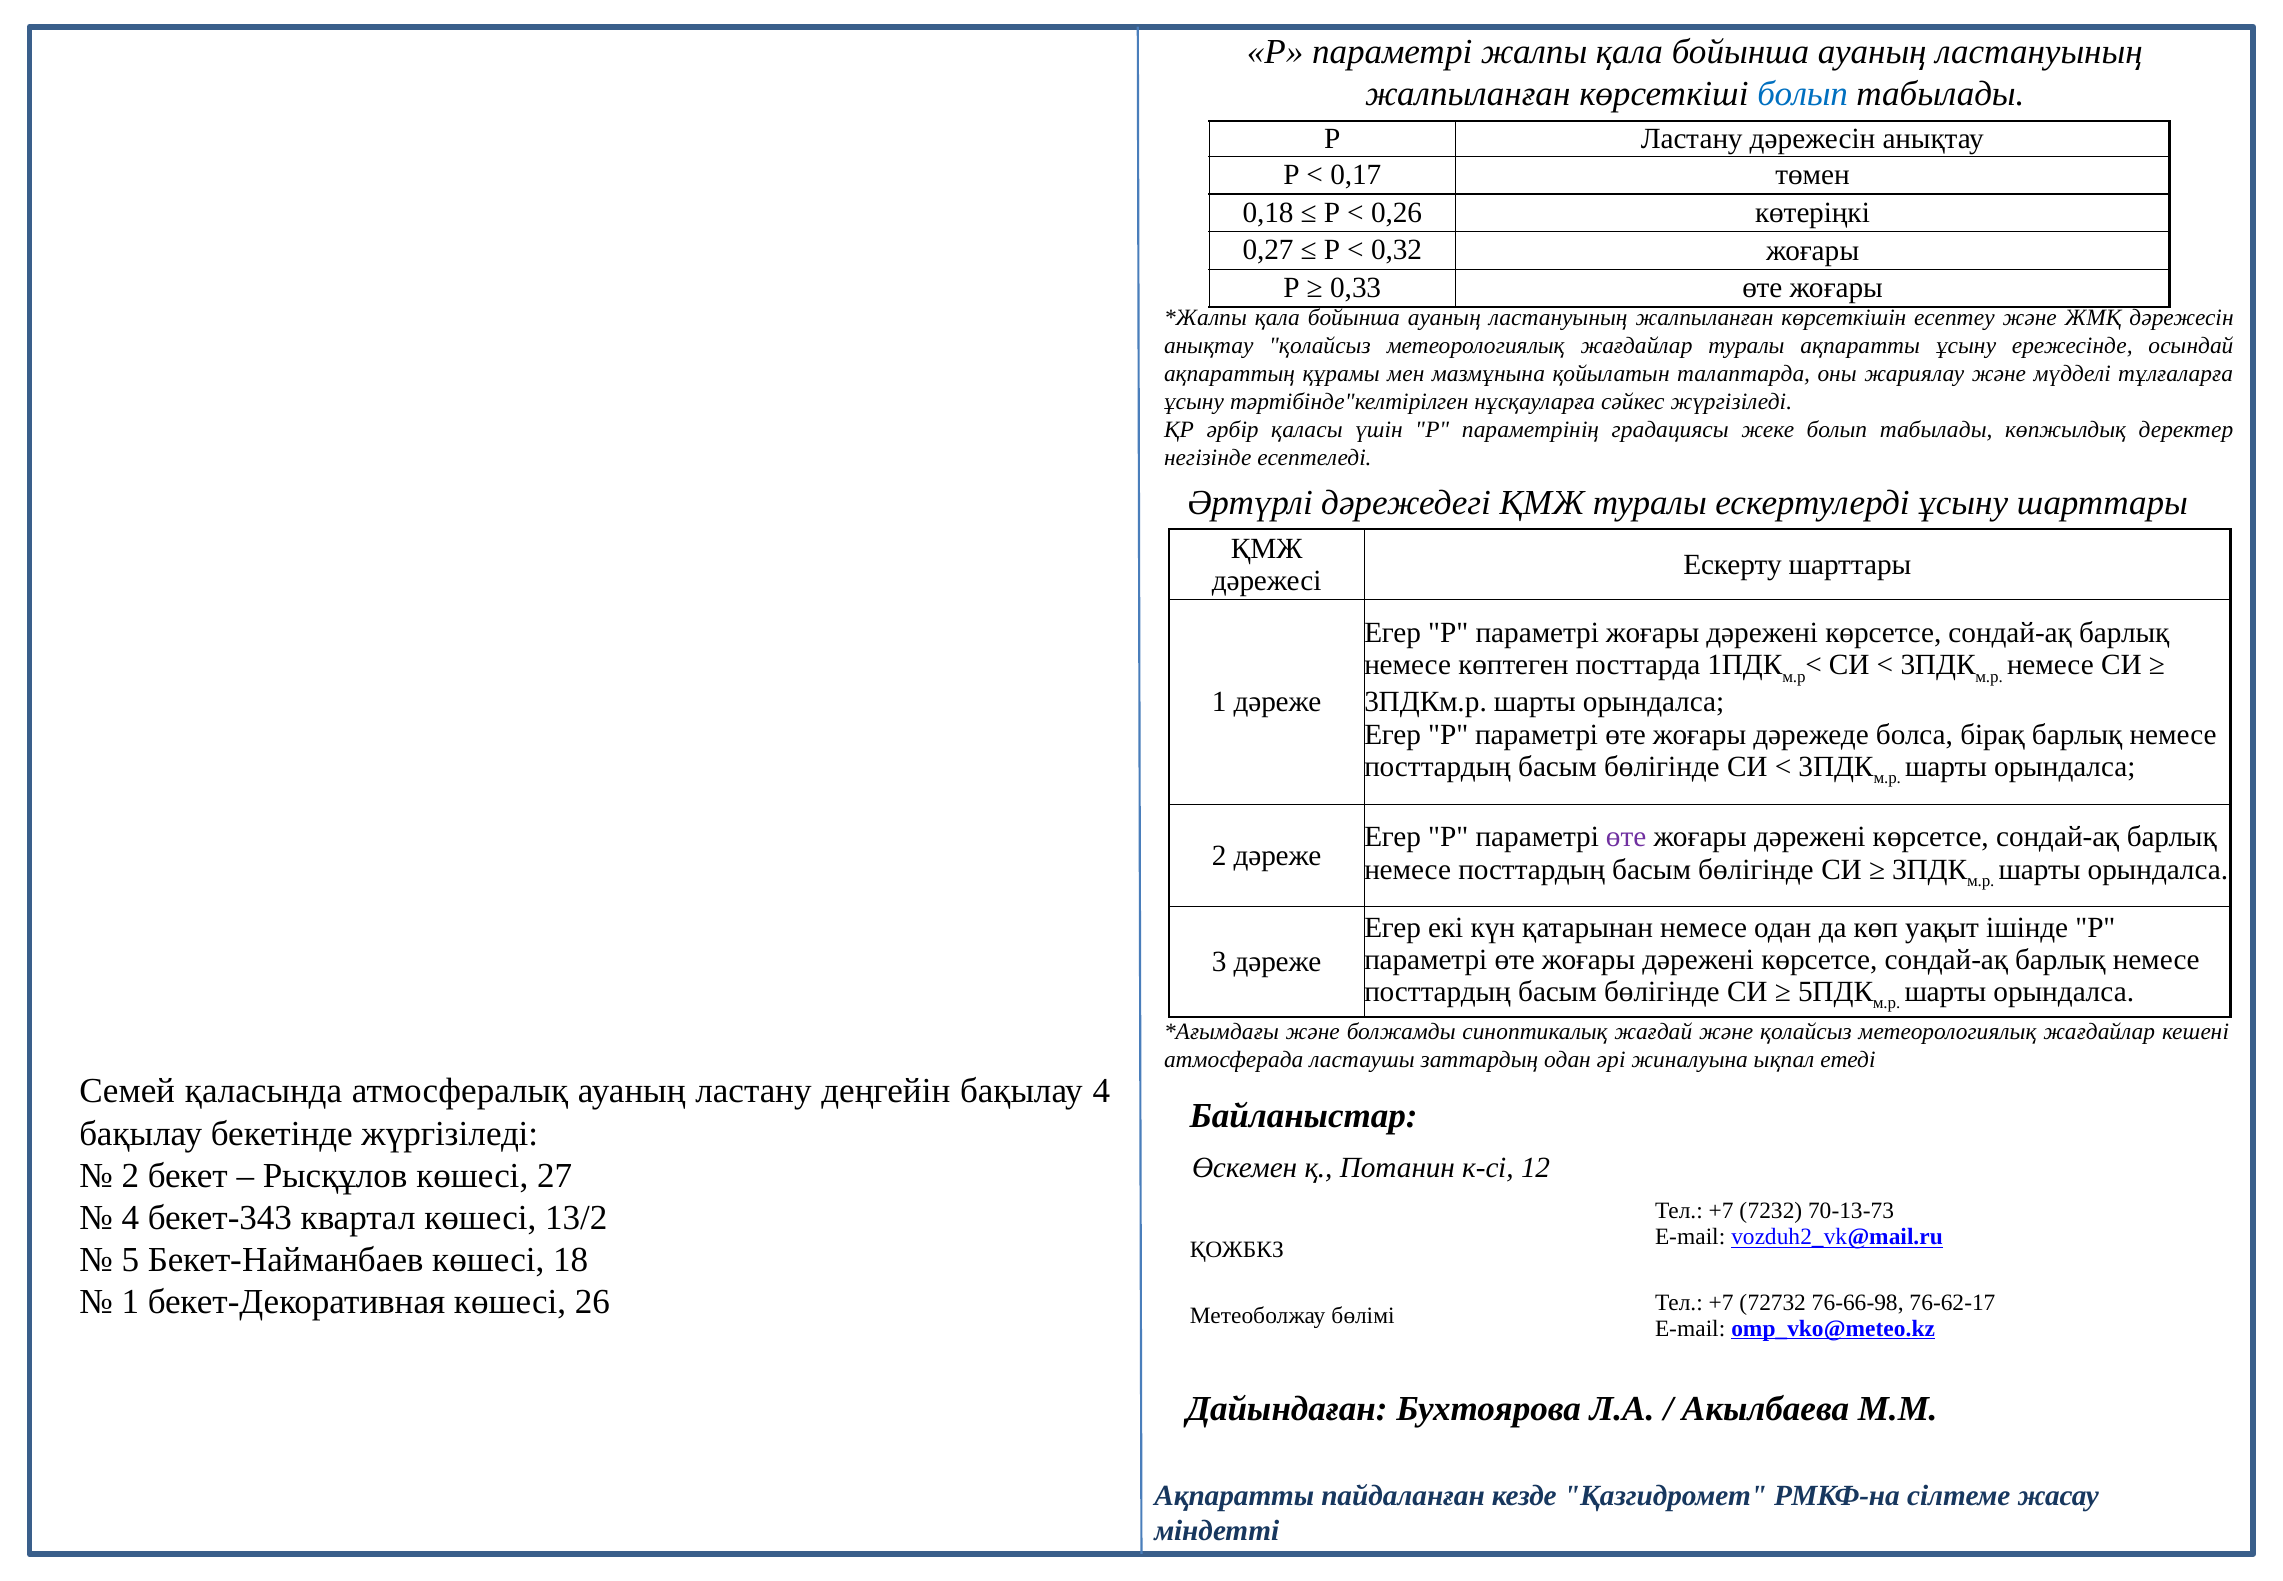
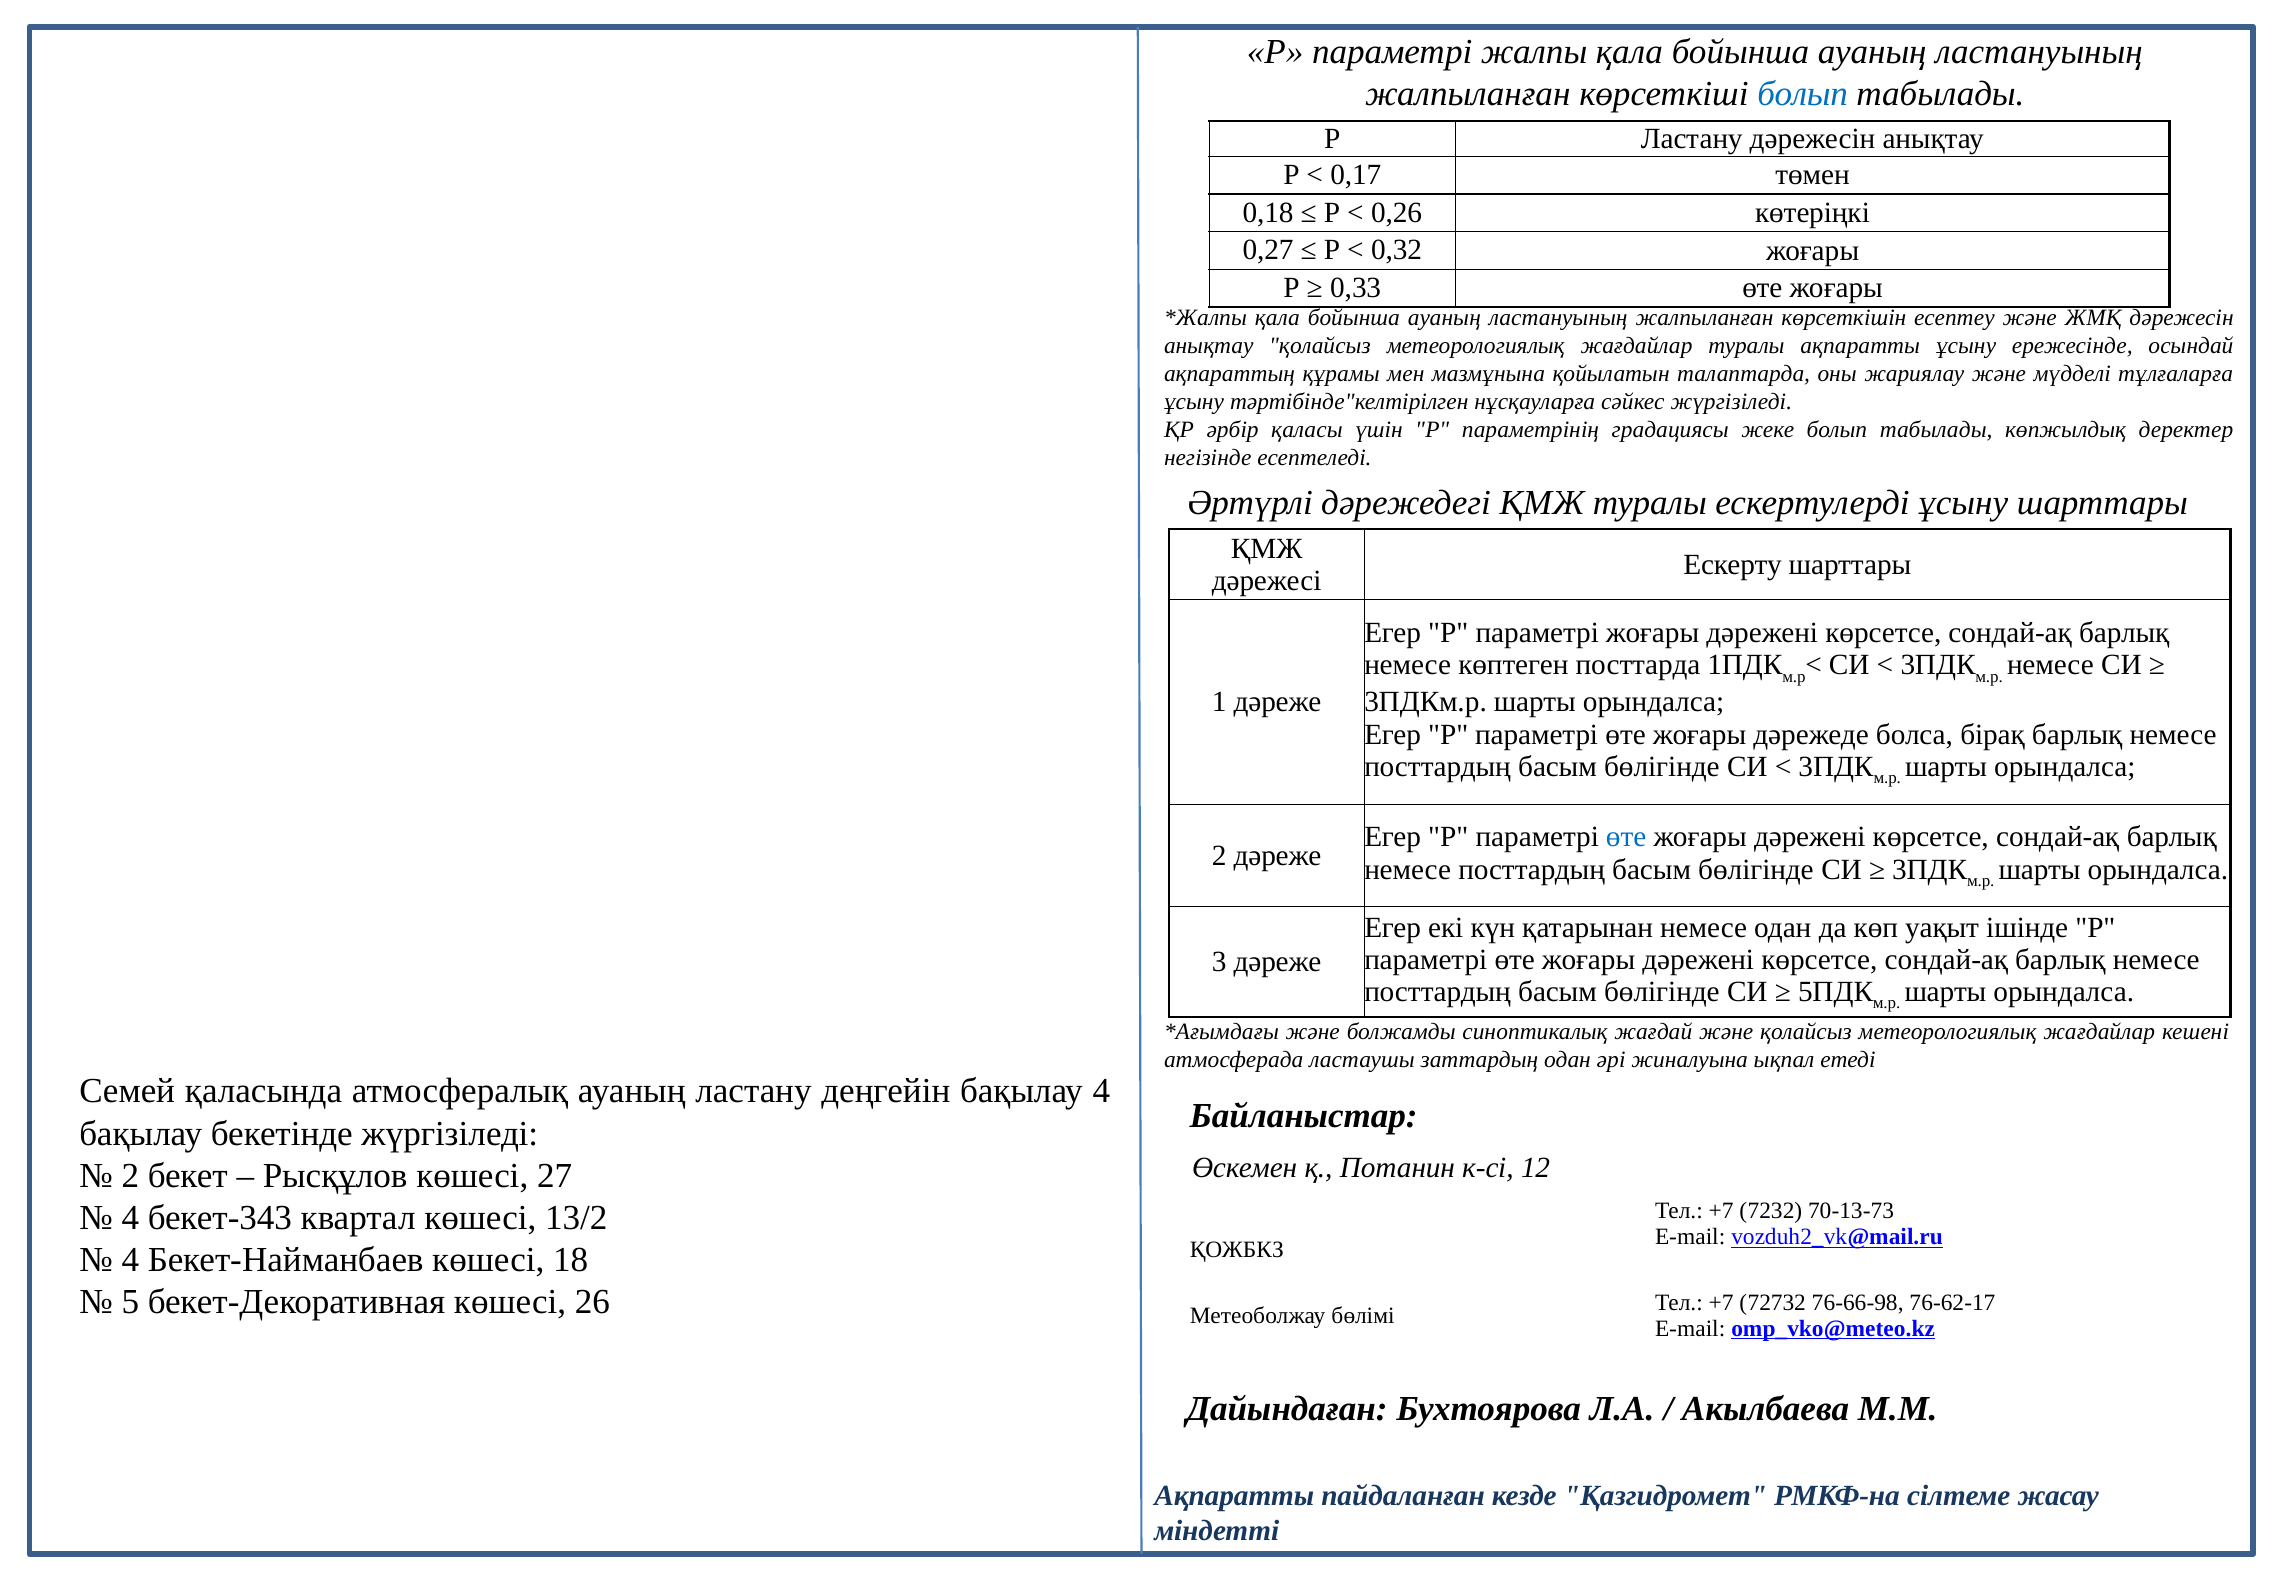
өте at (1626, 837) colour: purple -> blue
5 at (130, 1260): 5 -> 4
1 at (130, 1302): 1 -> 5
